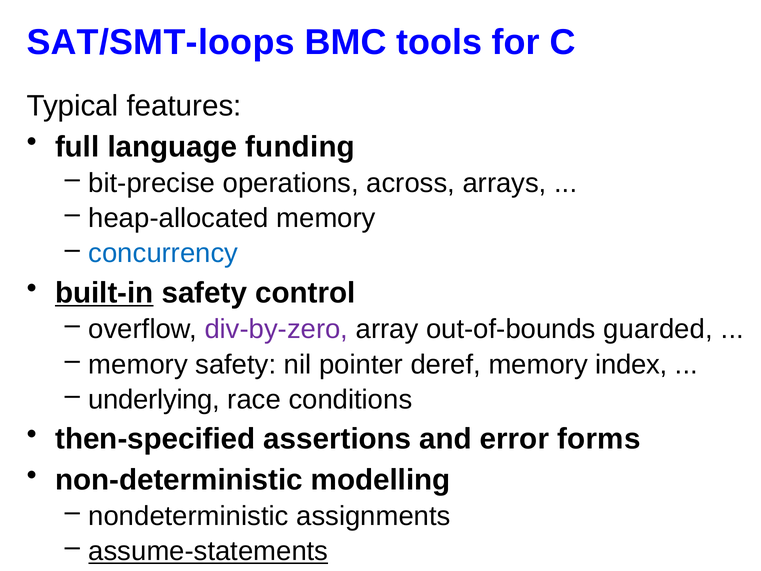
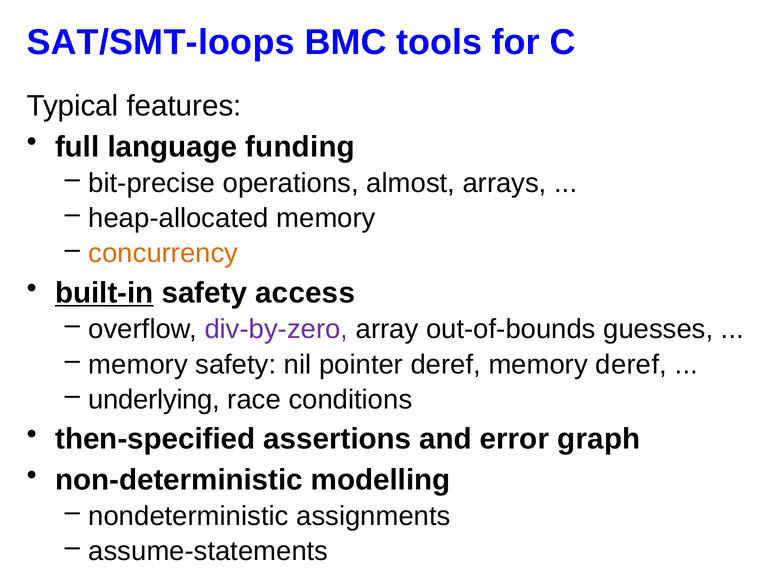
across: across -> almost
concurrency colour: blue -> orange
control: control -> access
guarded: guarded -> guesses
memory index: index -> deref
forms: forms -> graph
assume-statements underline: present -> none
